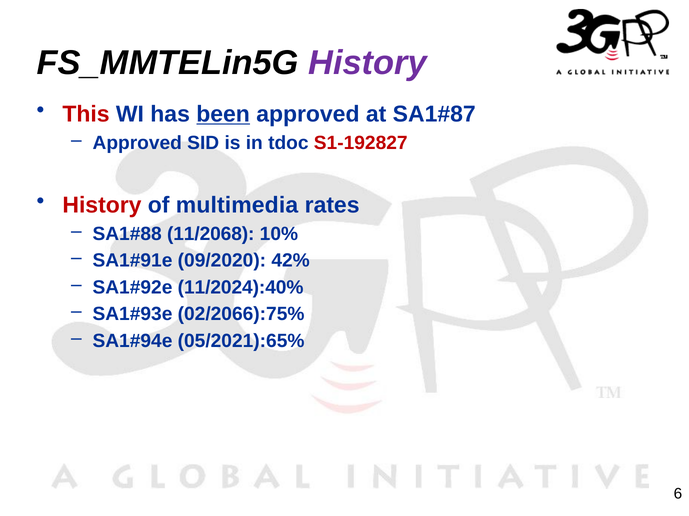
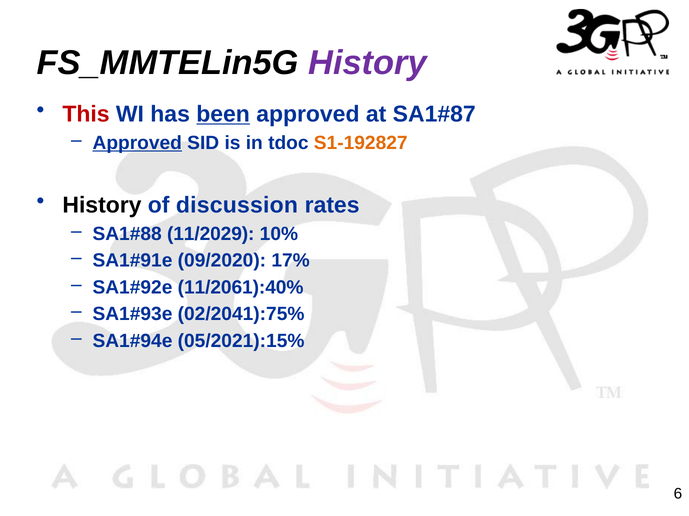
Approved at (137, 143) underline: none -> present
S1-192827 colour: red -> orange
History at (102, 205) colour: red -> black
multimedia: multimedia -> discussion
11/2068: 11/2068 -> 11/2029
42%: 42% -> 17%
11/2024):40%: 11/2024):40% -> 11/2061):40%
02/2066):75%: 02/2066):75% -> 02/2041):75%
05/2021):65%: 05/2021):65% -> 05/2021):15%
